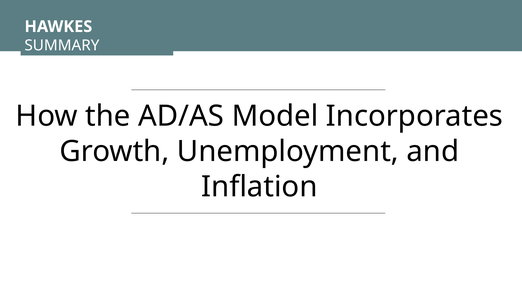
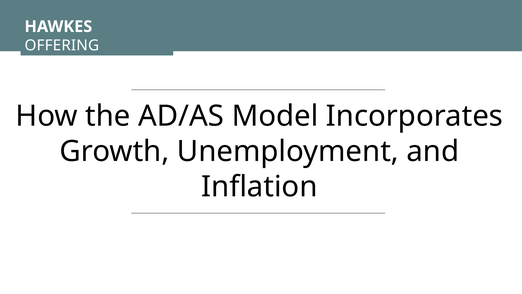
SUMMARY: SUMMARY -> OFFERING
